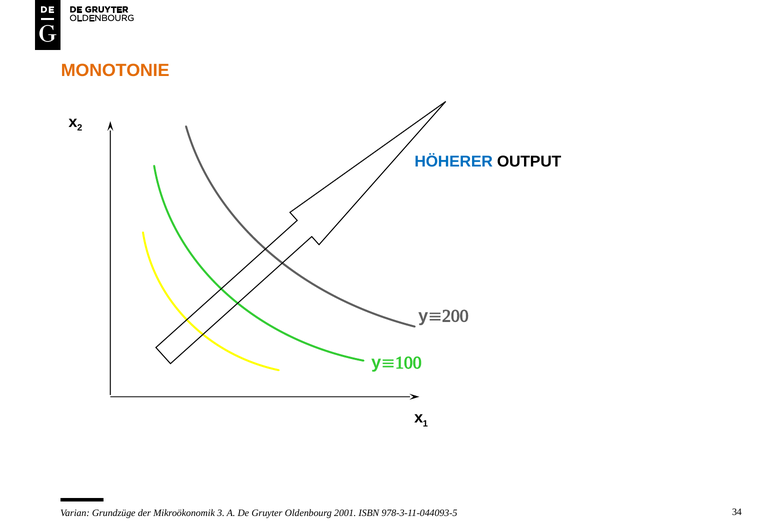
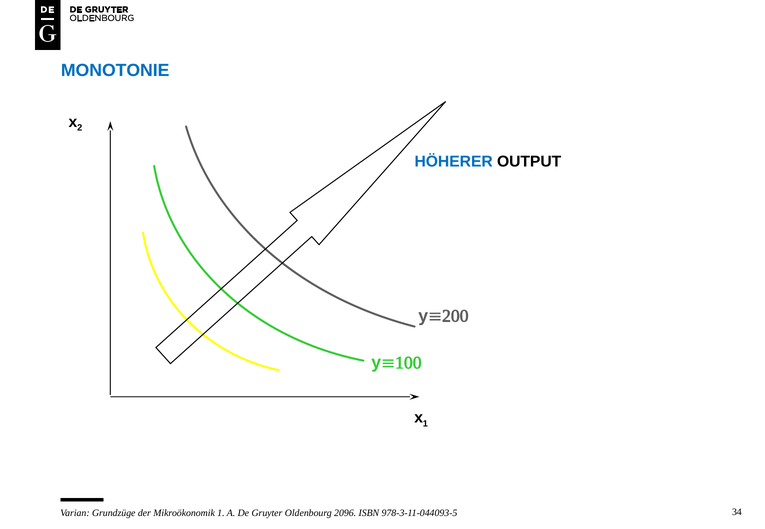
MONOTONIE colour: orange -> blue
Mikroökonomik 3: 3 -> 1
2001: 2001 -> 2096
